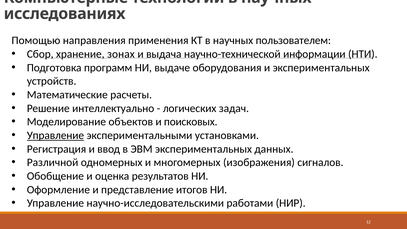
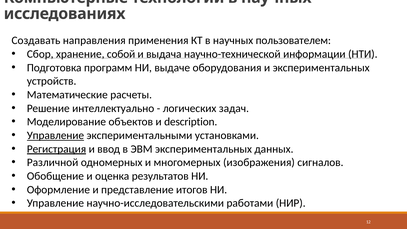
Помощью: Помощью -> Создавать
зонах: зонах -> собой
поисковых: поисковых -> description
Регистрация underline: none -> present
